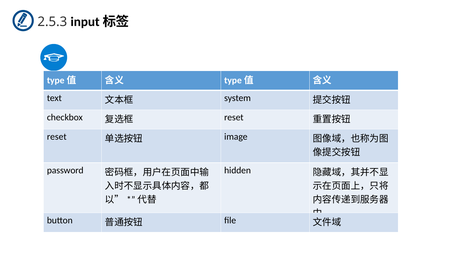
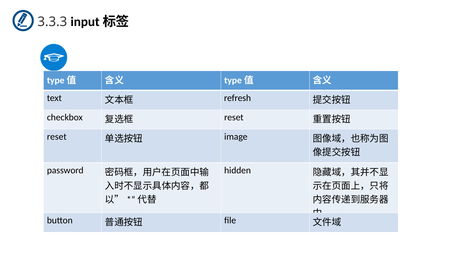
2.5.3: 2.5.3 -> 3.3.3
system: system -> refresh
